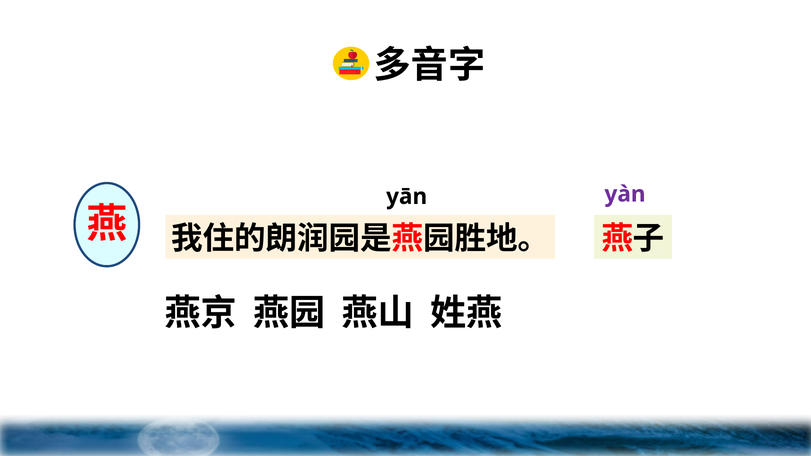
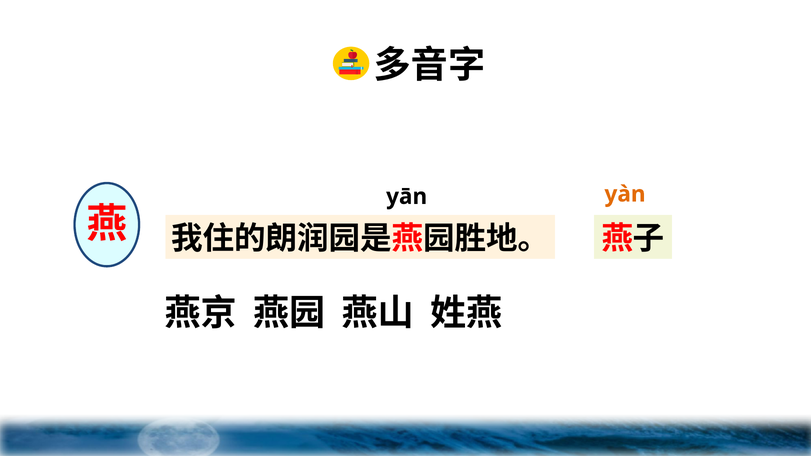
yàn colour: purple -> orange
